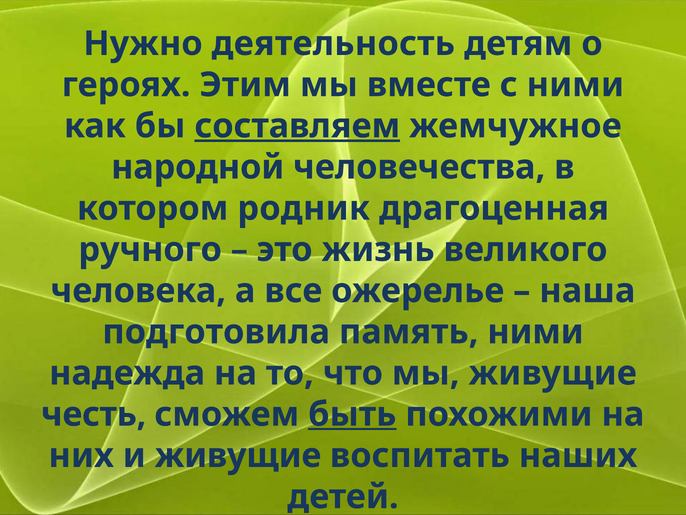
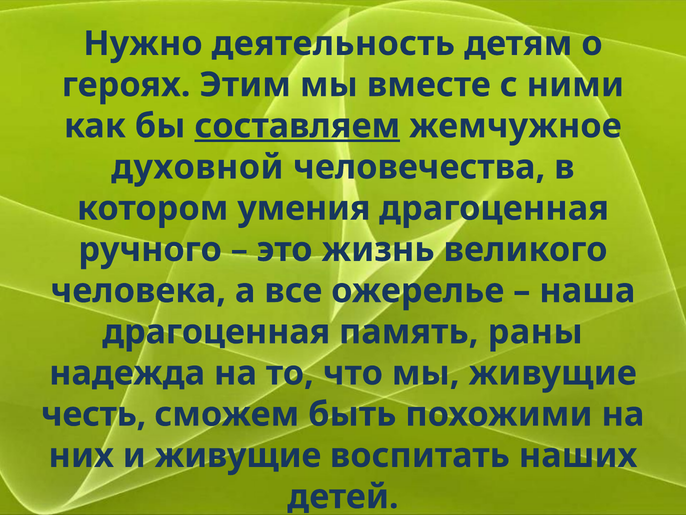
народной: народной -> духовной
родник: родник -> умения
подготовила at (216, 332): подготовила -> драгоценная
память ними: ними -> раны
быть underline: present -> none
